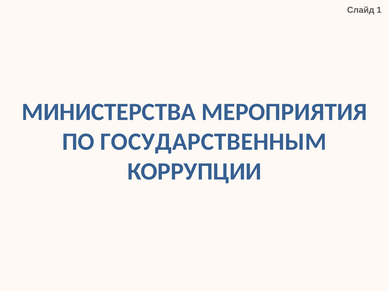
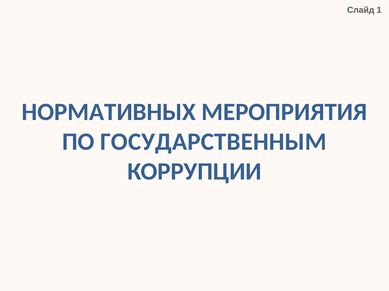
МИНИСТЕРСТВА: МИНИСТЕРСТВА -> НОРМАТИВНЫХ
